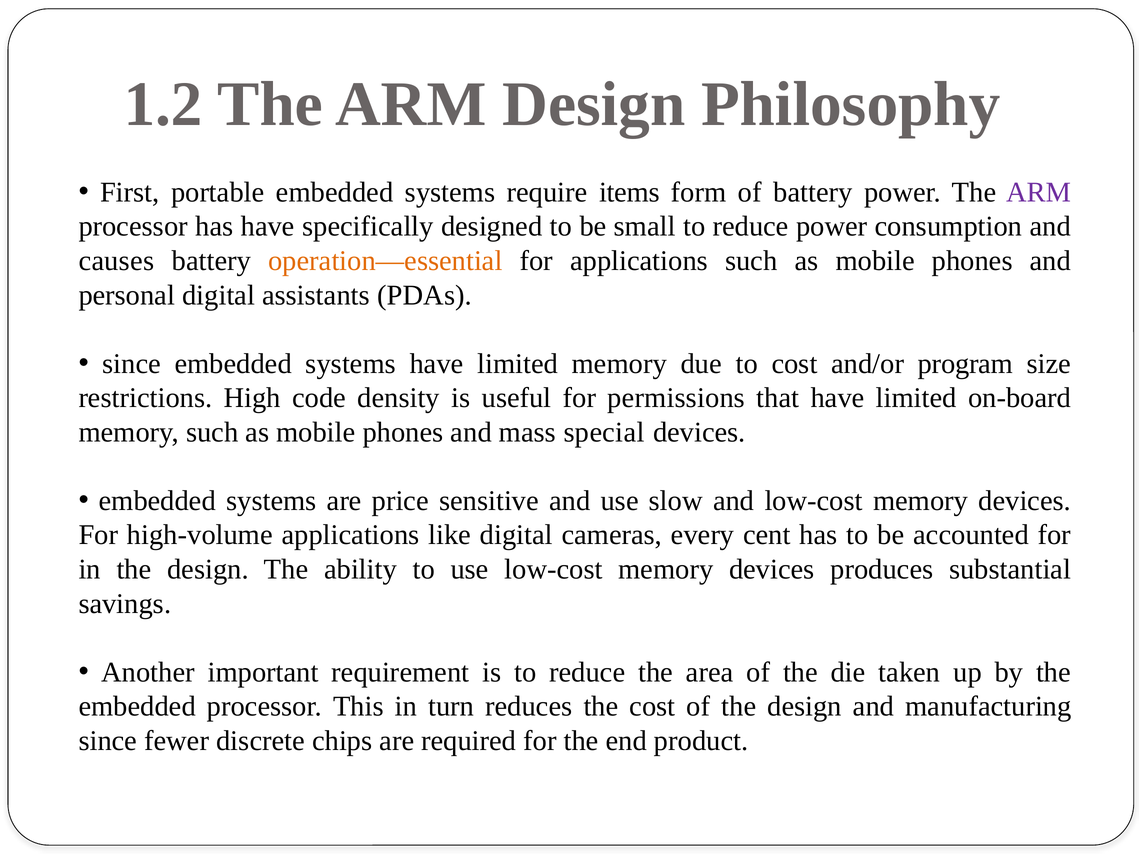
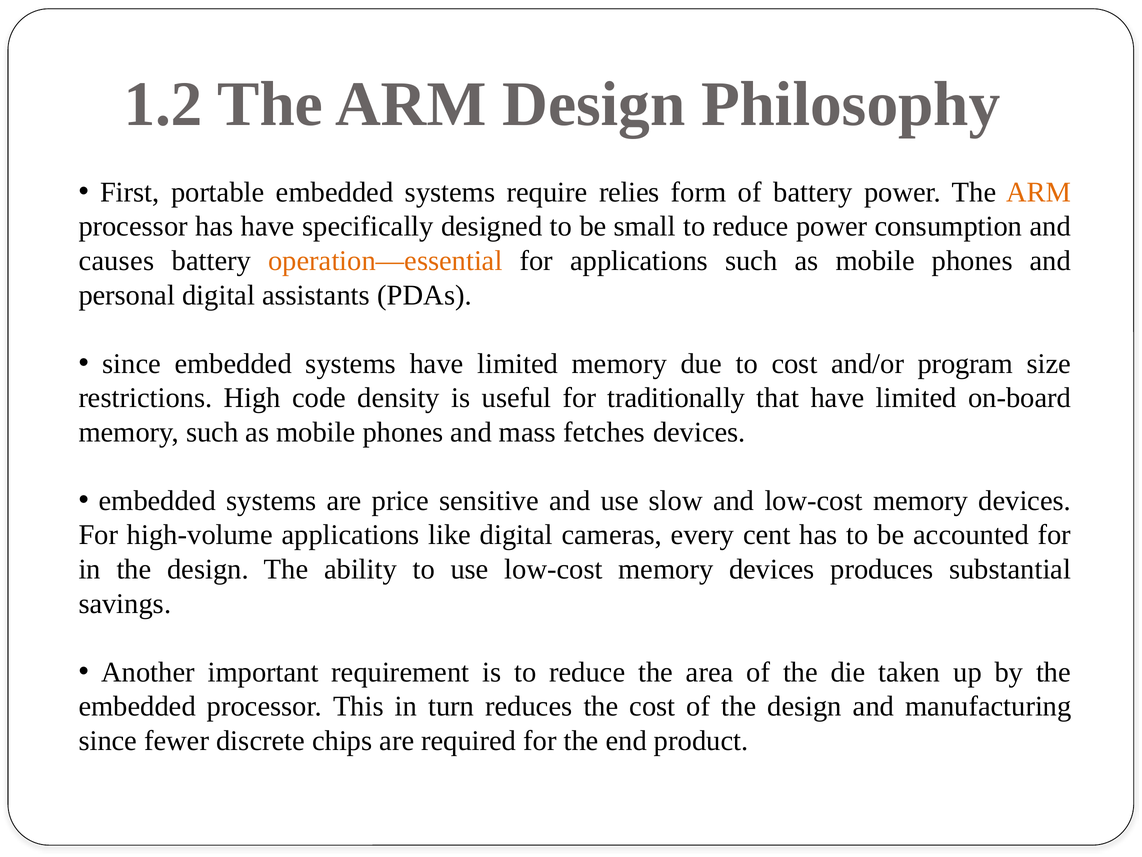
items: items -> relies
ARM at (1039, 192) colour: purple -> orange
permissions: permissions -> traditionally
special: special -> fetches
